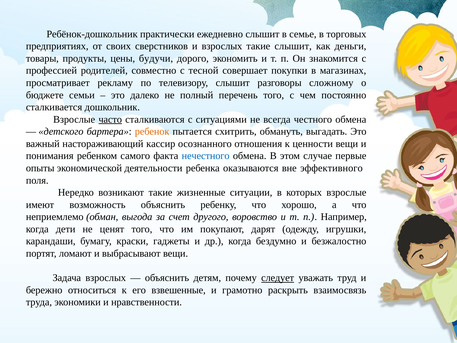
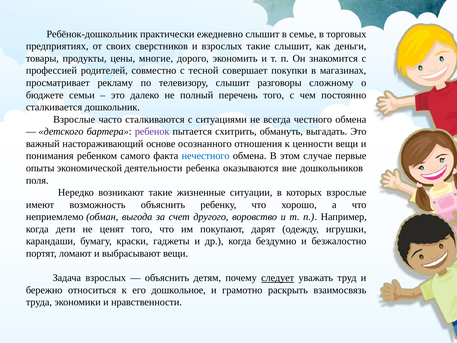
будучи: будучи -> многие
часто underline: present -> none
ребенок colour: orange -> purple
кассир: кассир -> основе
эффективного: эффективного -> дошкольников
взвешенные: взвешенные -> дошкольное
